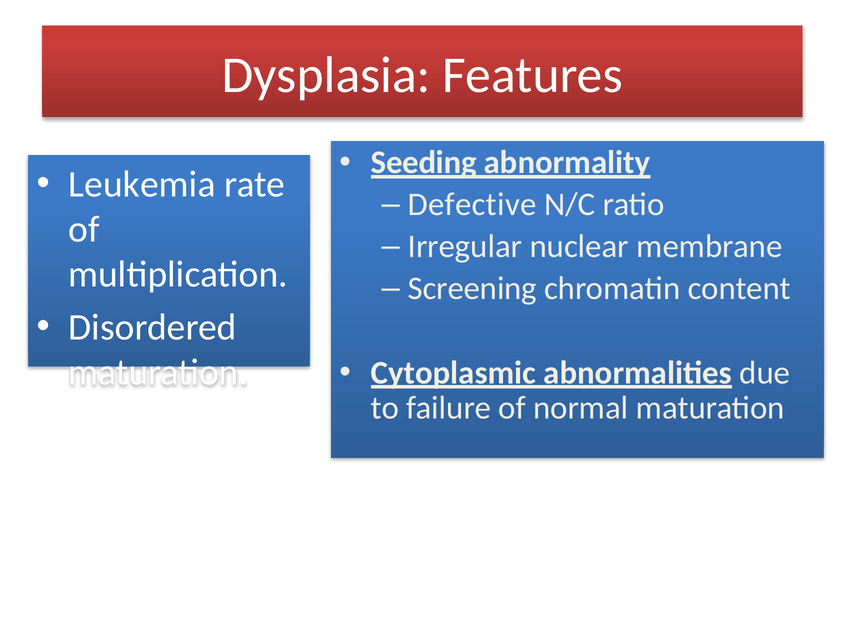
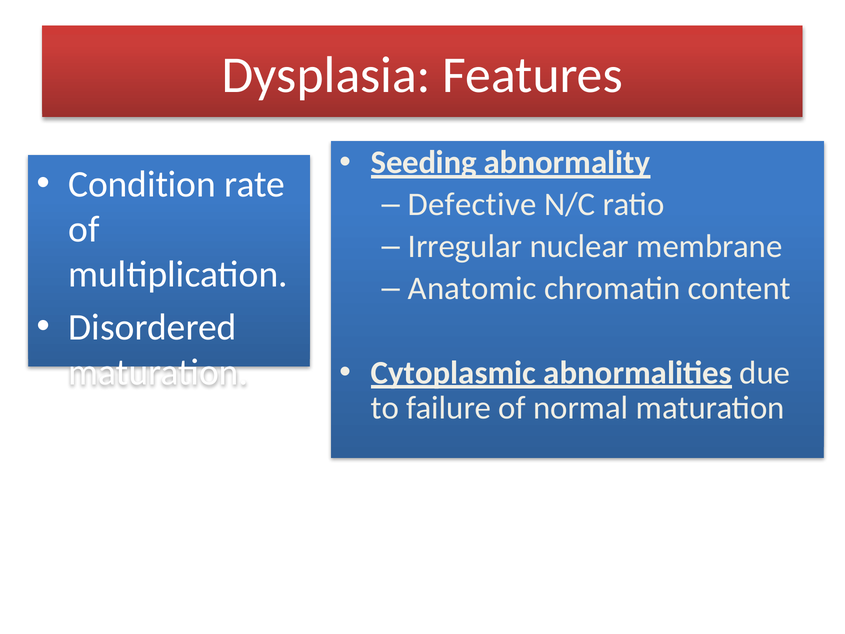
Leukemia: Leukemia -> Condition
Screening: Screening -> Anatomic
